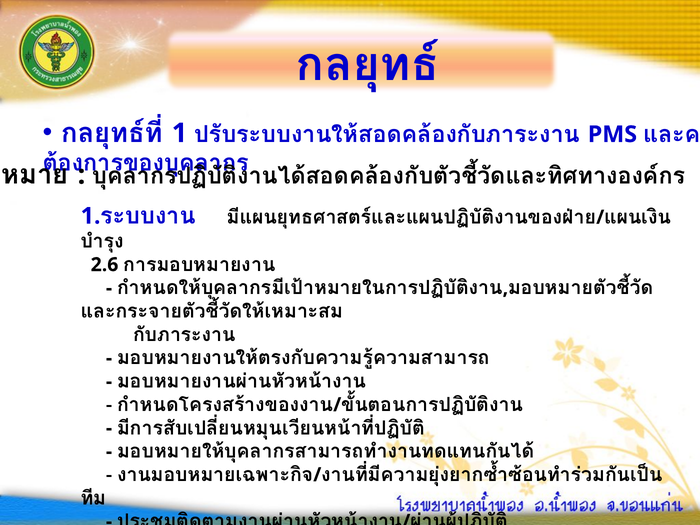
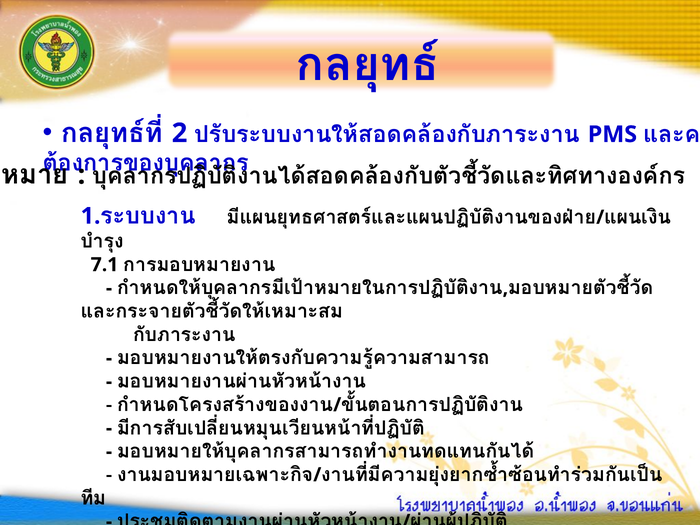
1: 1 -> 2
2.6: 2.6 -> 7.1
